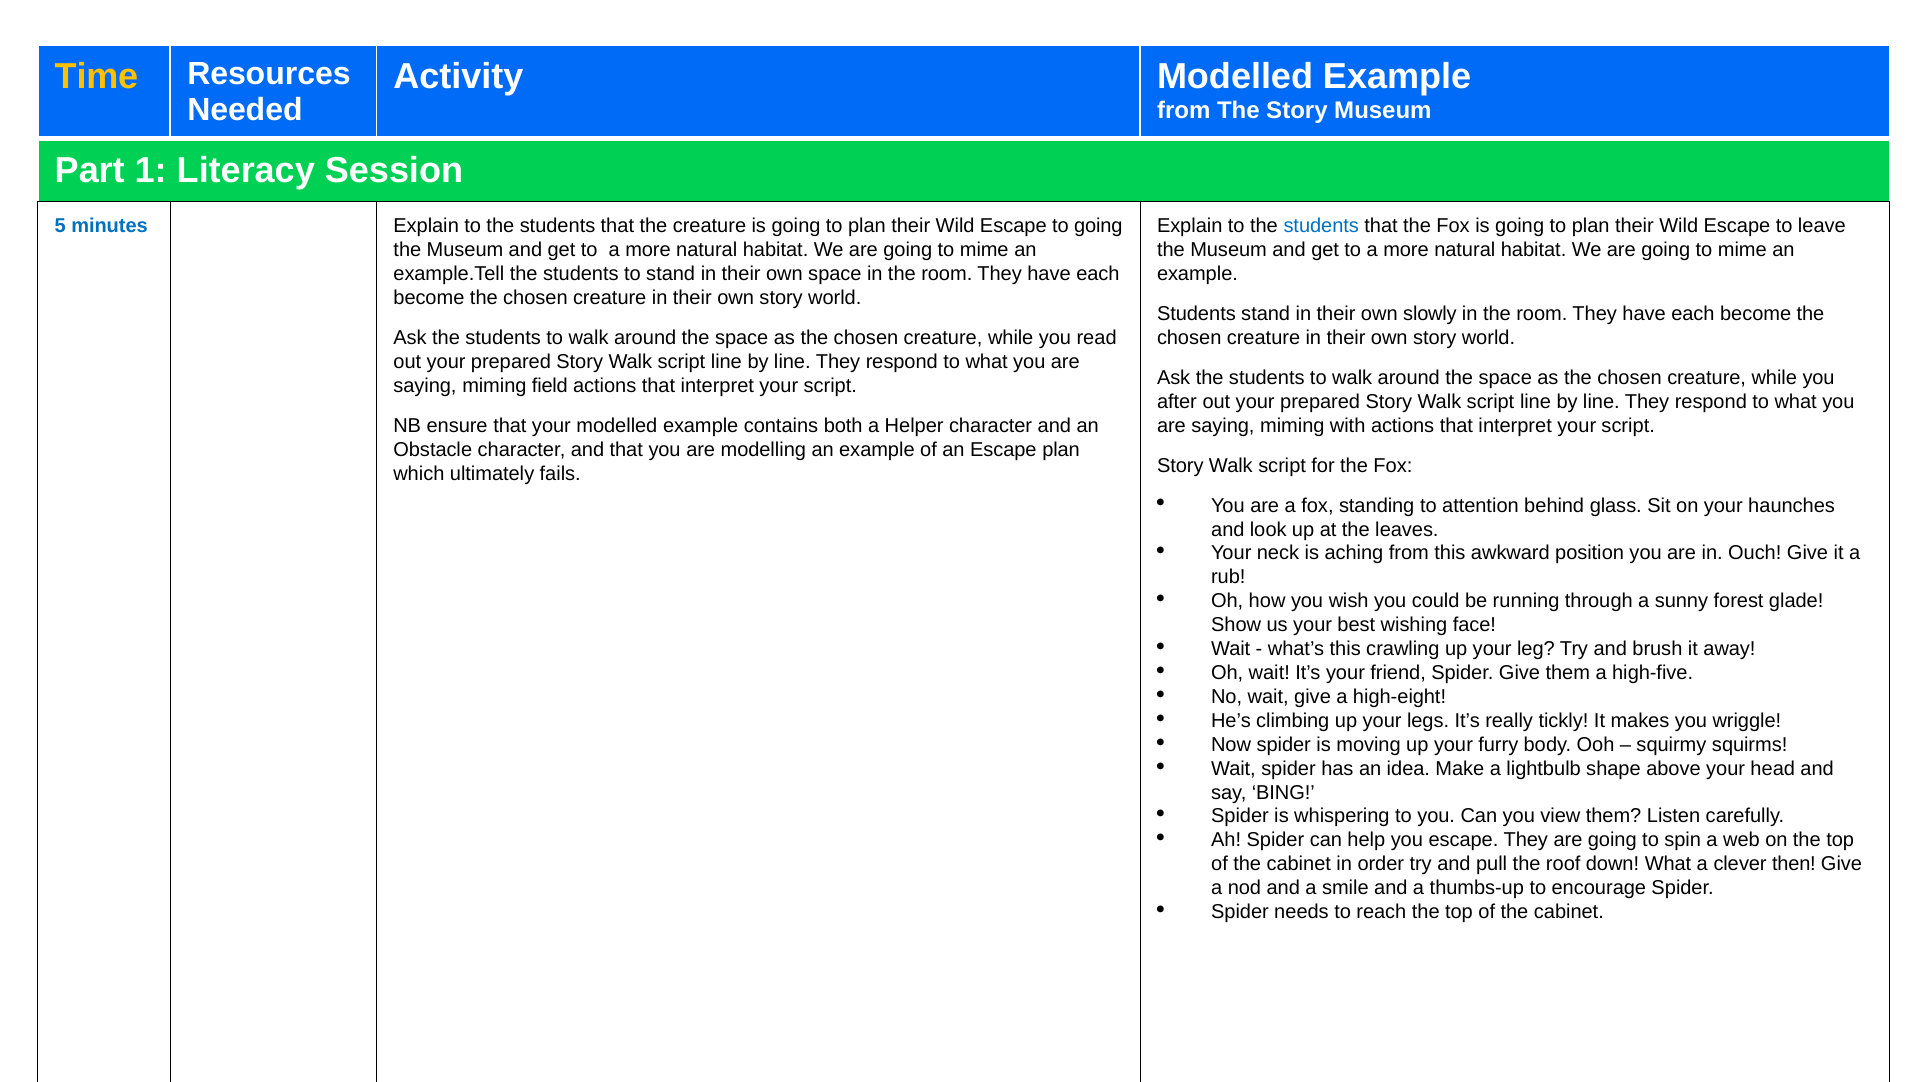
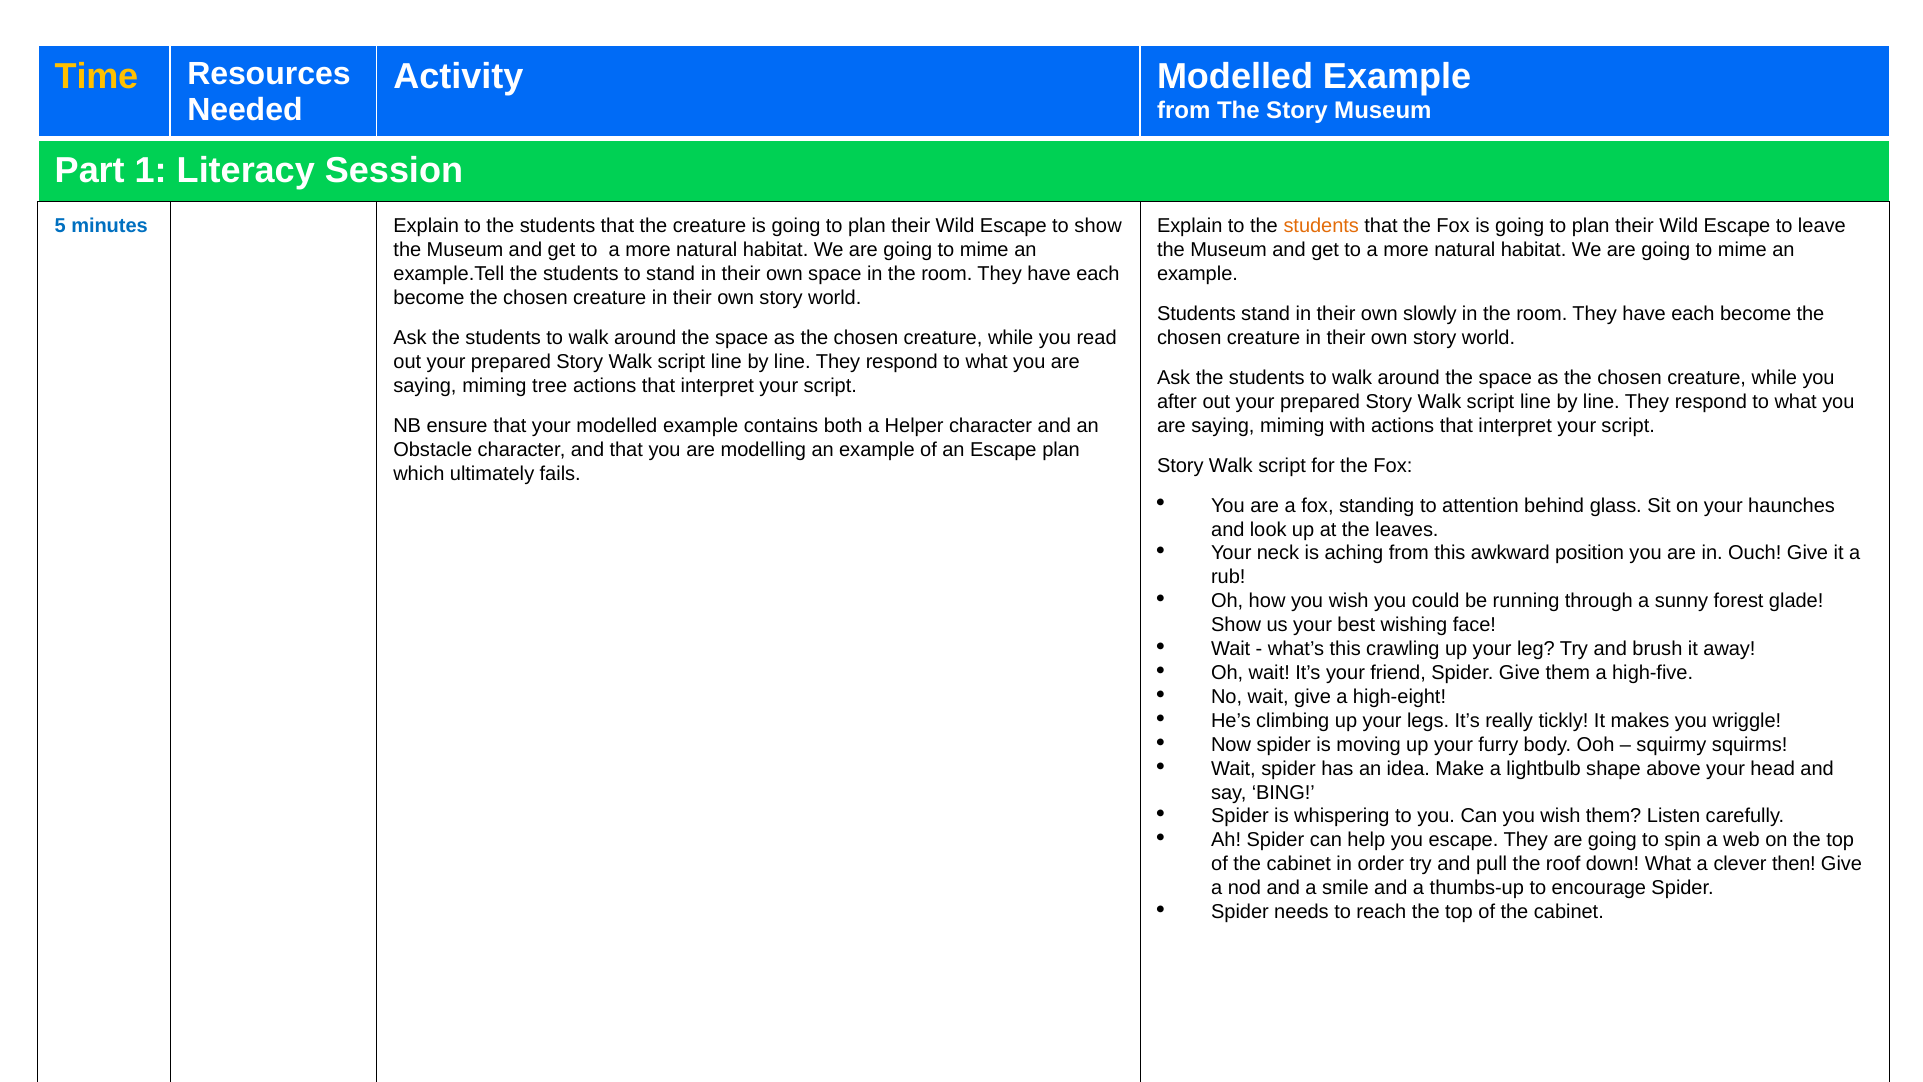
to going: going -> show
students at (1321, 226) colour: blue -> orange
field: field -> tree
Can you view: view -> wish
